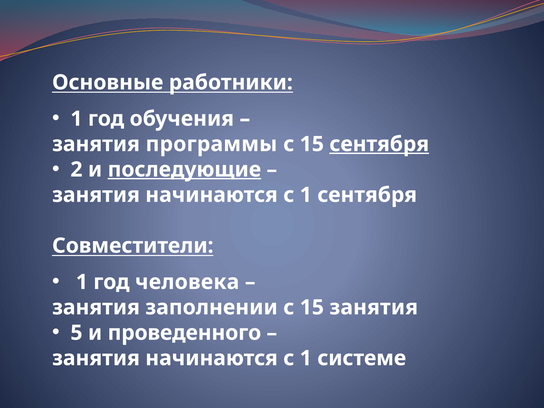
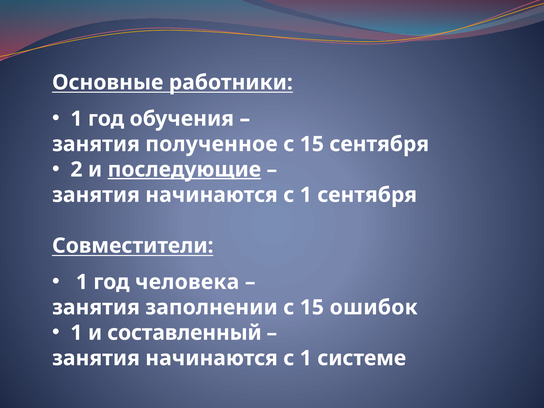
программы: программы -> полученное
сентября at (379, 144) underline: present -> none
15 занятия: занятия -> ошибок
5 at (76, 333): 5 -> 1
проведенного: проведенного -> составленный
